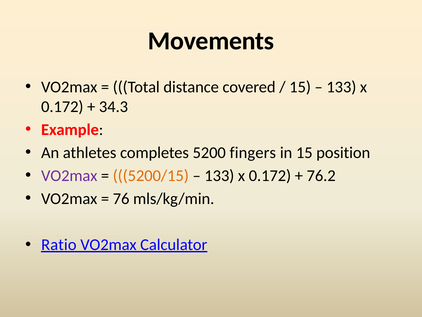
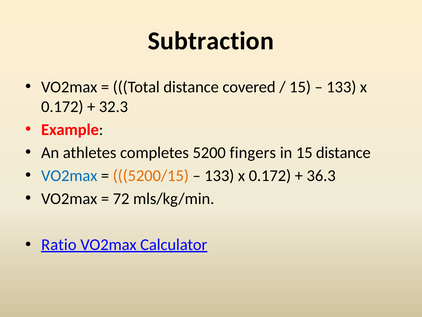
Movements: Movements -> Subtraction
34.3: 34.3 -> 32.3
15 position: position -> distance
VO2max at (69, 175) colour: purple -> blue
76.2: 76.2 -> 36.3
76: 76 -> 72
